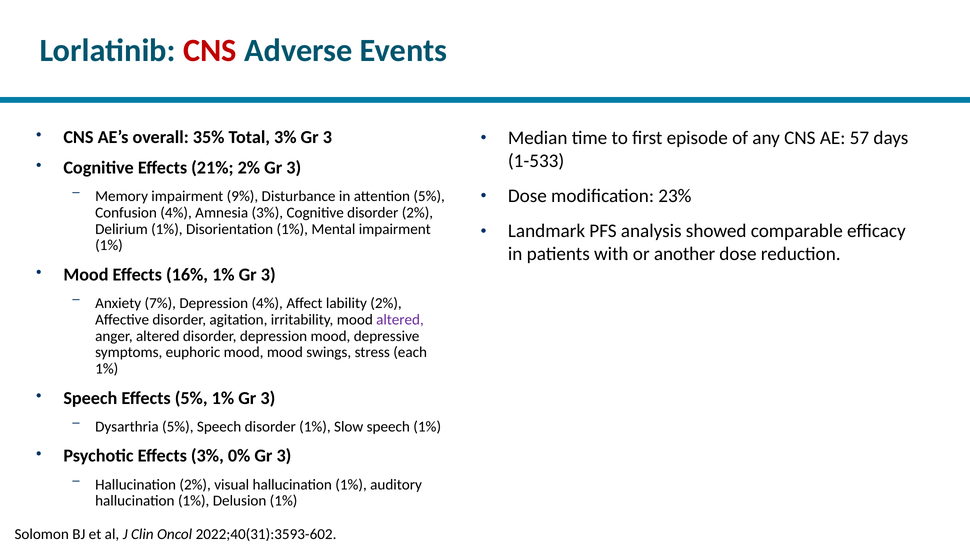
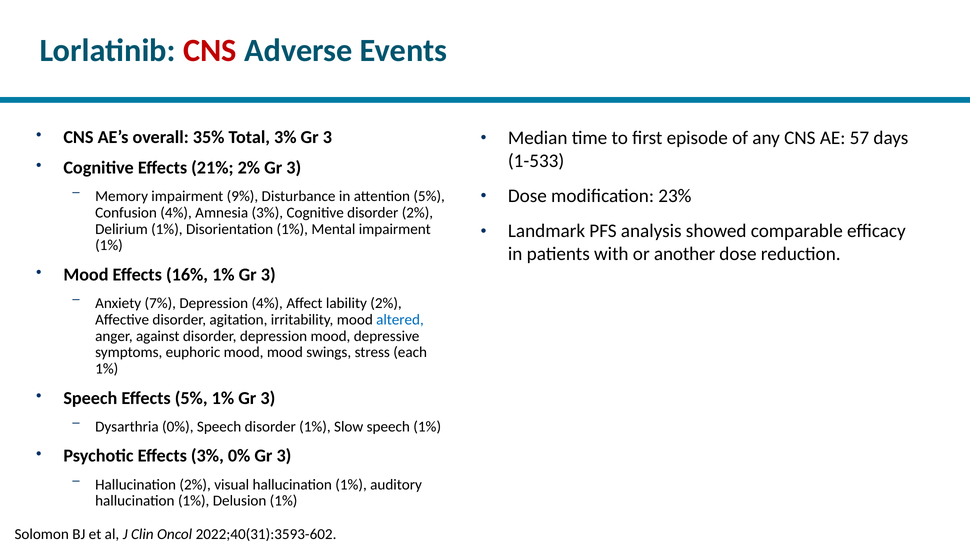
altered at (400, 319) colour: purple -> blue
anger altered: altered -> against
Dysarthria 5%: 5% -> 0%
